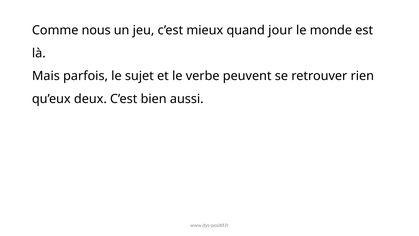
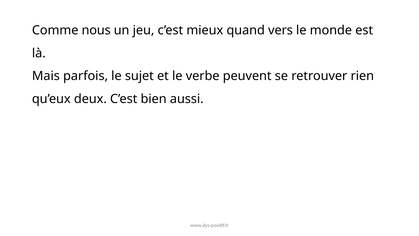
jour: jour -> vers
